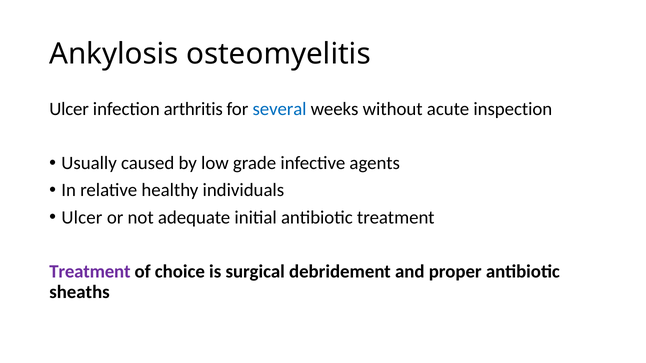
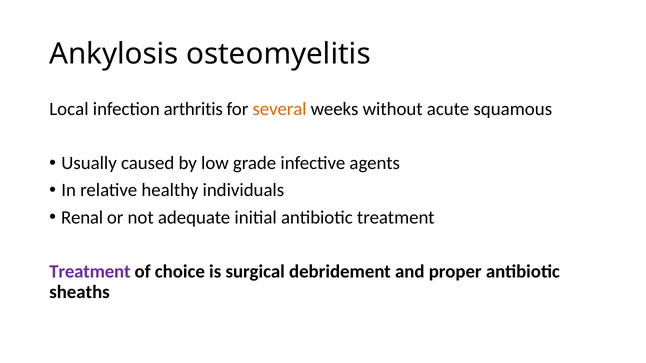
Ulcer at (69, 109): Ulcer -> Local
several colour: blue -> orange
inspection: inspection -> squamous
Ulcer at (82, 218): Ulcer -> Renal
